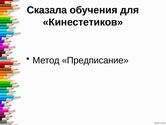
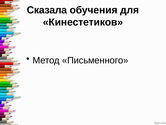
Предписание: Предписание -> Письменного
